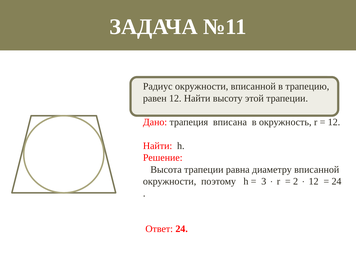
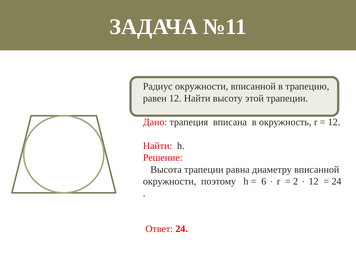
3: 3 -> 6
